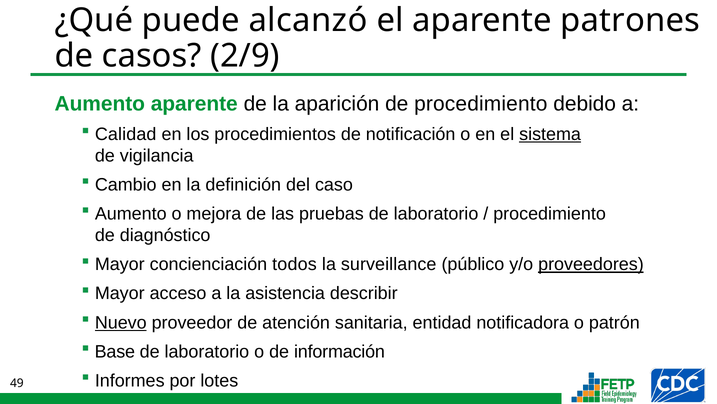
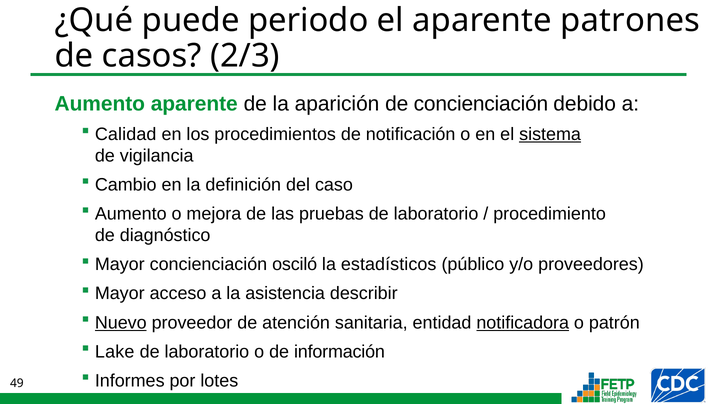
alcanzó: alcanzó -> periodo
2/9: 2/9 -> 2/3
de procedimiento: procedimiento -> concienciación
todos: todos -> osciló
surveillance: surveillance -> estadísticos
proveedores underline: present -> none
notificadora underline: none -> present
Base: Base -> Lake
